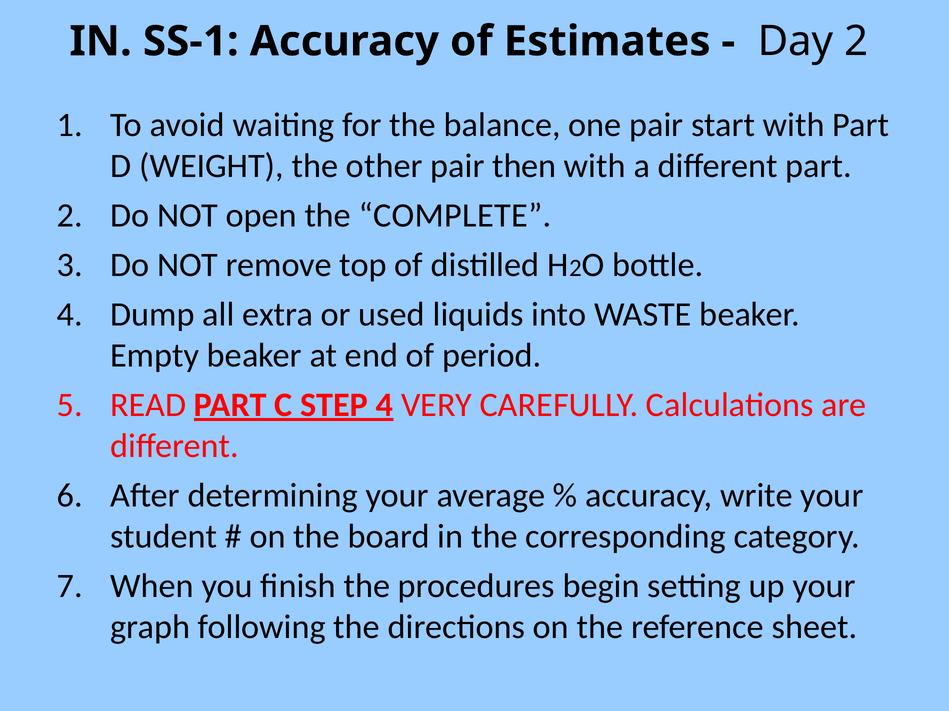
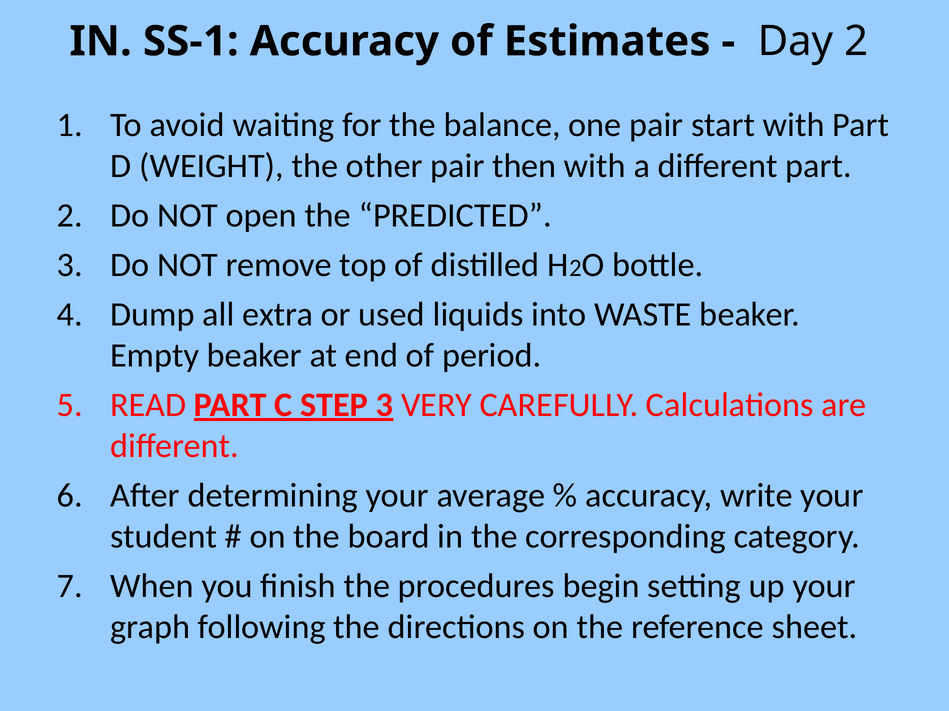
COMPLETE: COMPLETE -> PREDICTED
STEP 4: 4 -> 3
